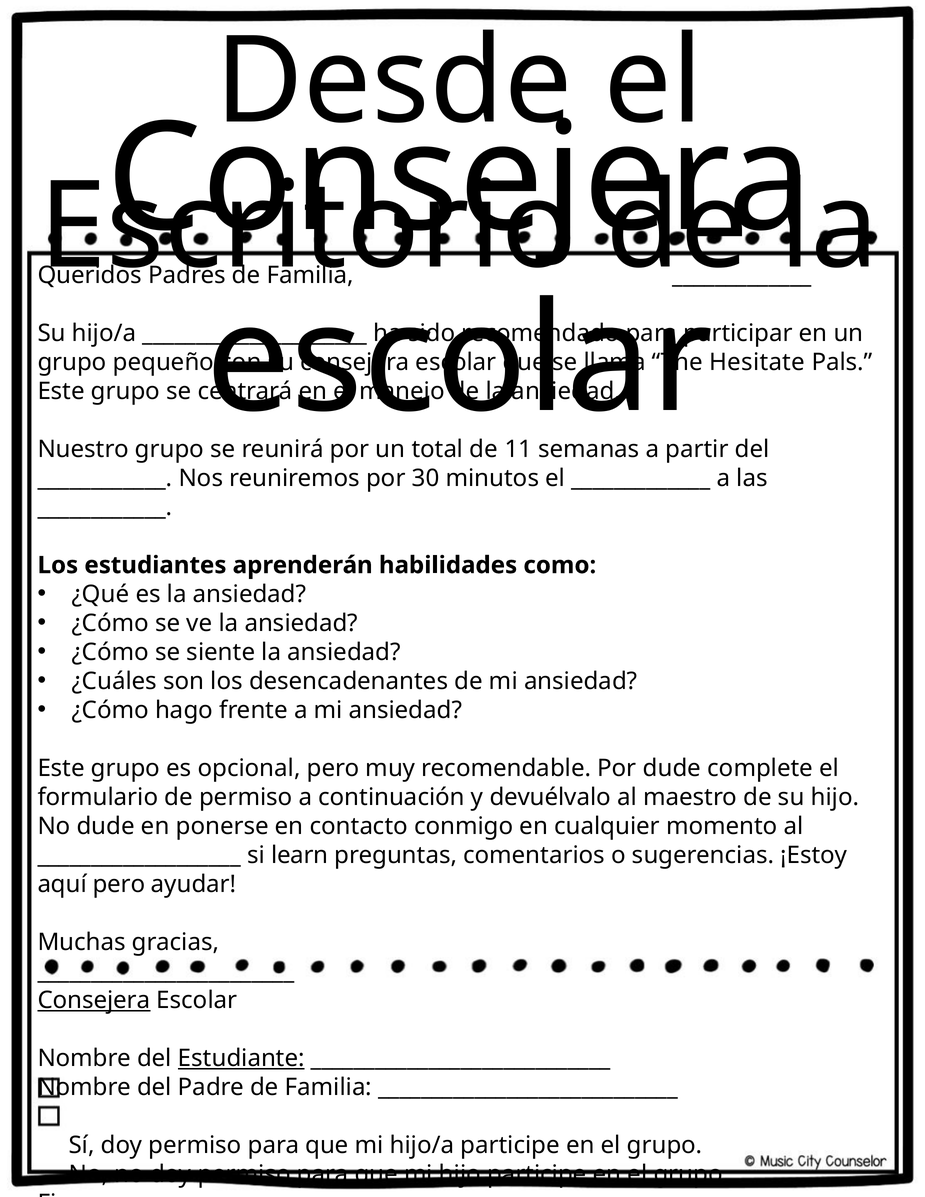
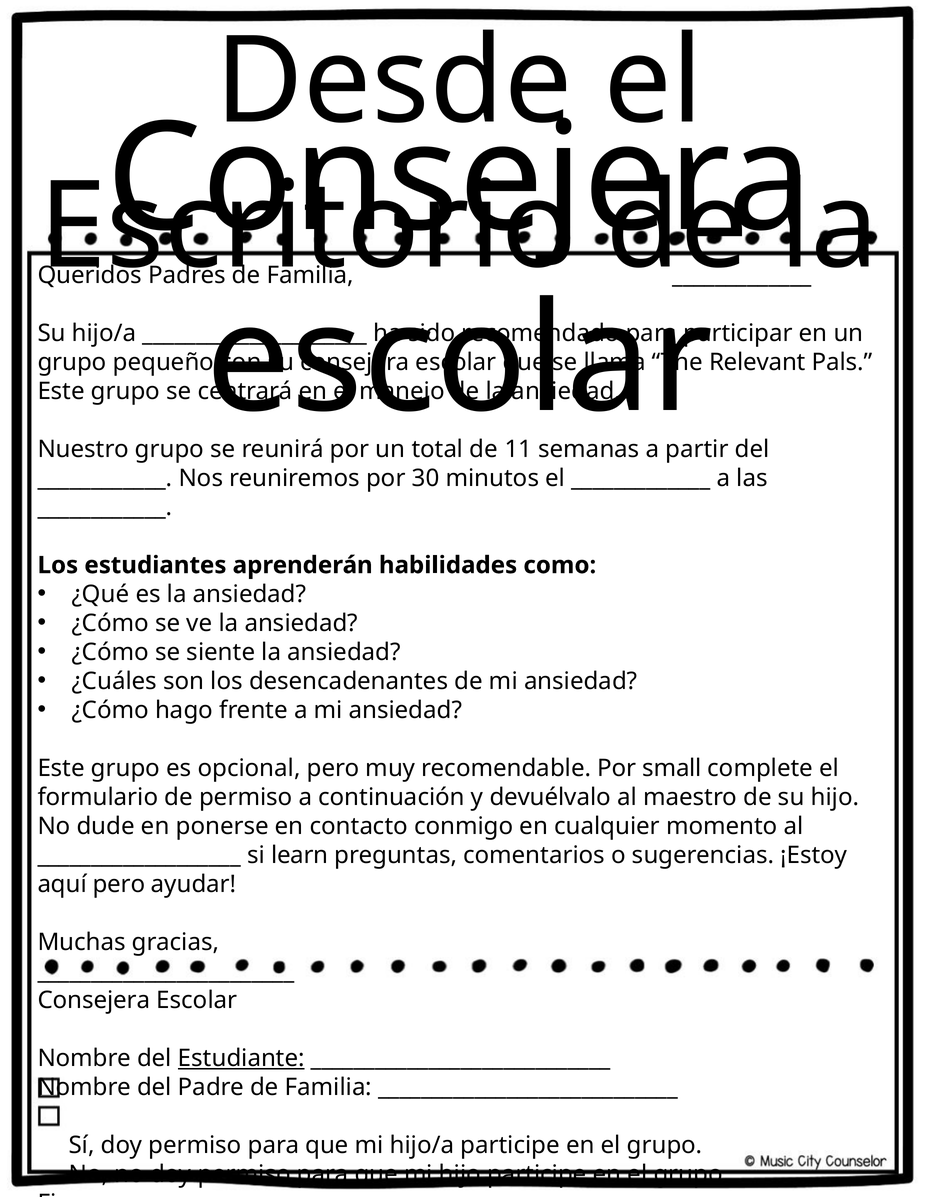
Hesitate: Hesitate -> Relevant
Por dude: dude -> small
Consejera at (94, 1000) underline: present -> none
